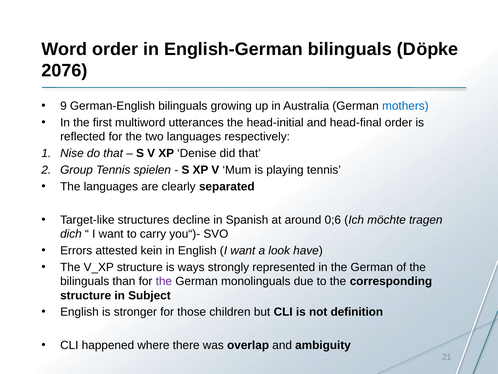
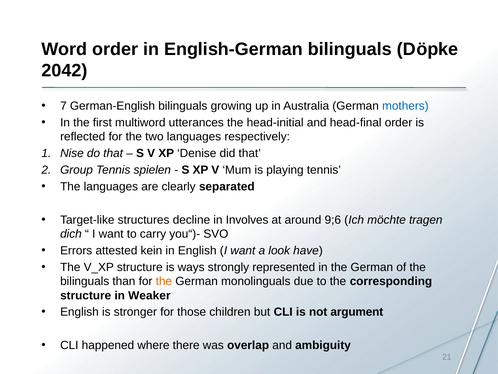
2076: 2076 -> 2042
9: 9 -> 7
Spanish: Spanish -> Involves
0;6: 0;6 -> 9;6
the at (164, 281) colour: purple -> orange
Subject: Subject -> Weaker
definition: definition -> argument
